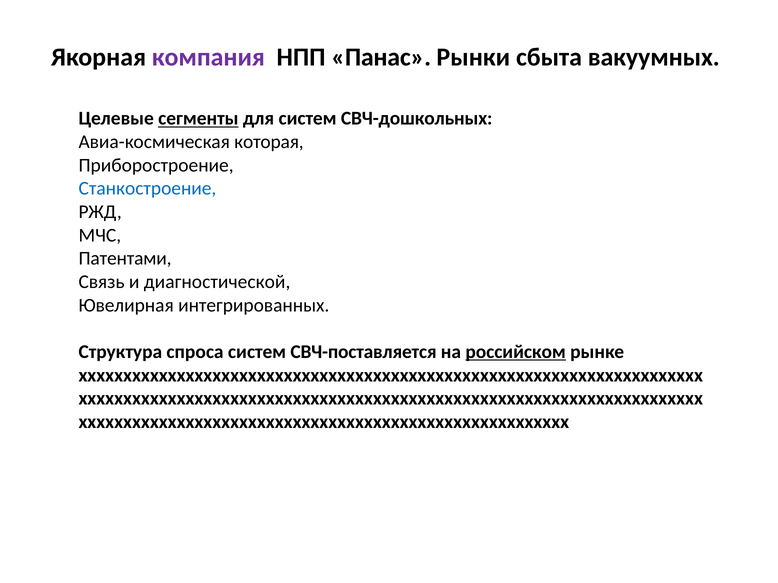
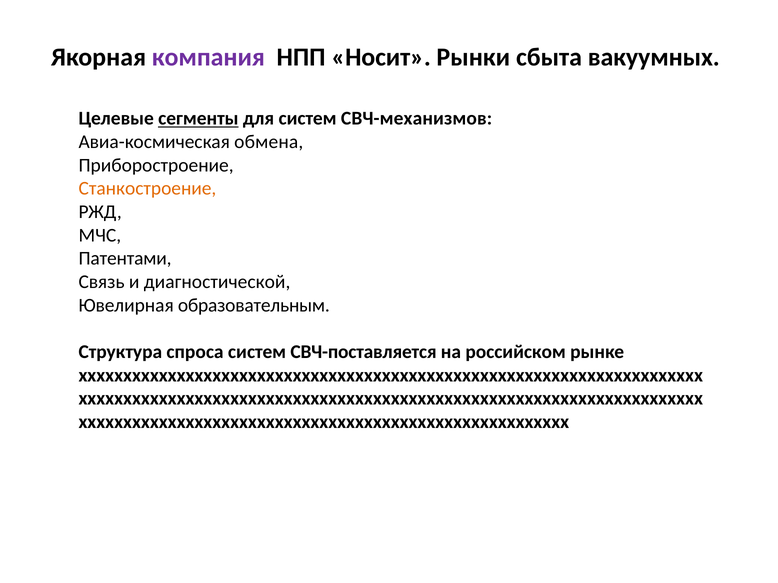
Панас: Панас -> Носит
СВЧ-дошкольных: СВЧ-дошкольных -> СВЧ-механизмов
которая: которая -> обмена
Станкостроение colour: blue -> orange
интегрированных: интегрированных -> образовательным
российском underline: present -> none
